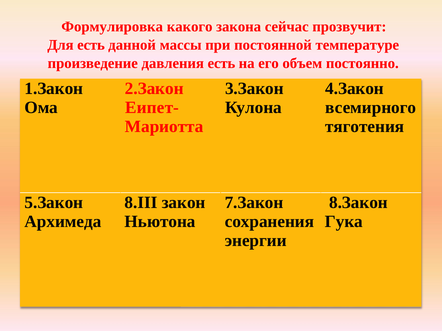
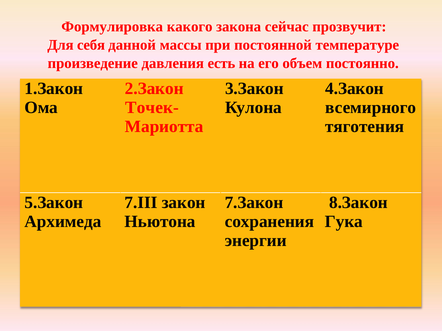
Для есть: есть -> себя
Еипет-: Еипет- -> Точек-
8.III: 8.III -> 7.III
